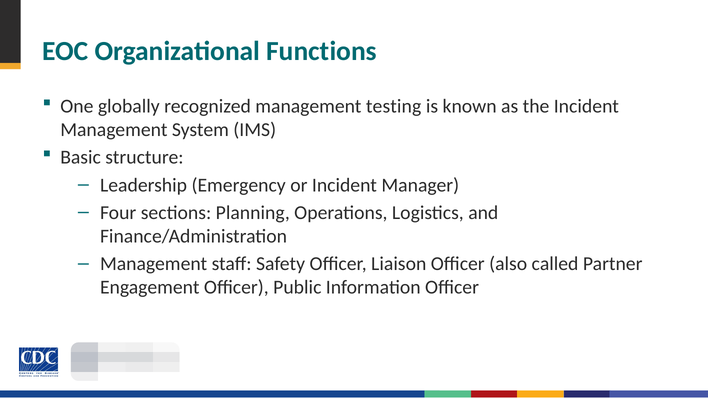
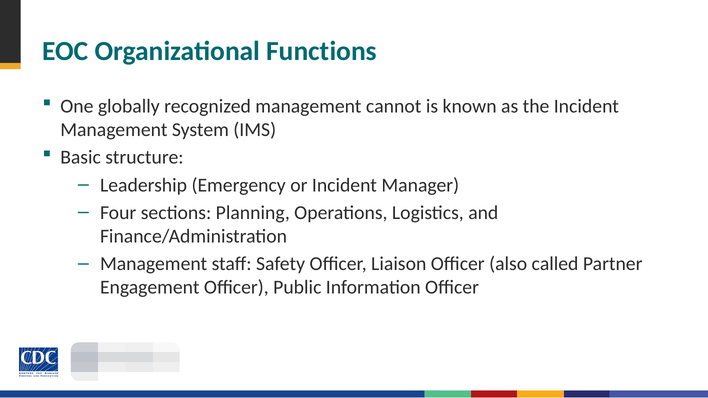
testing: testing -> cannot
